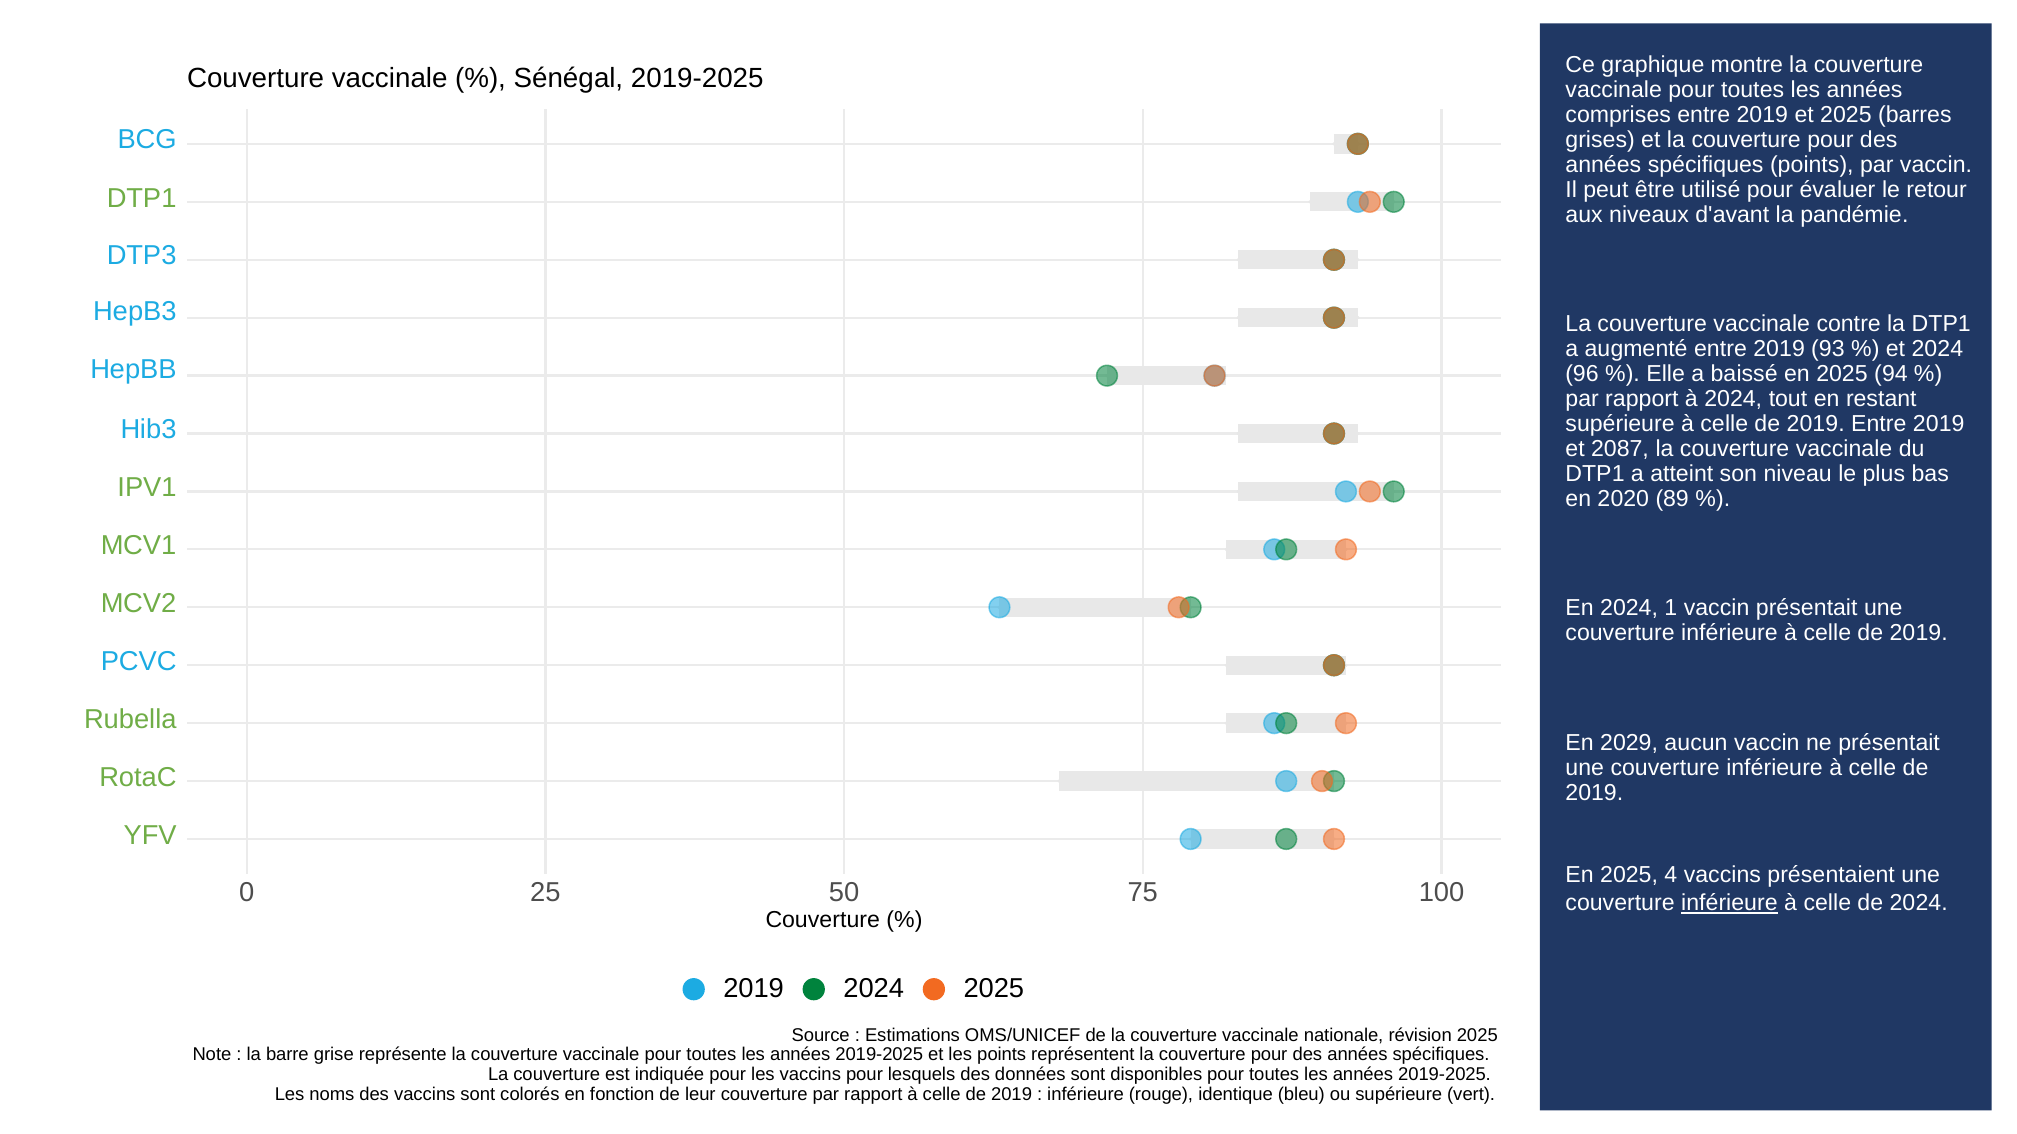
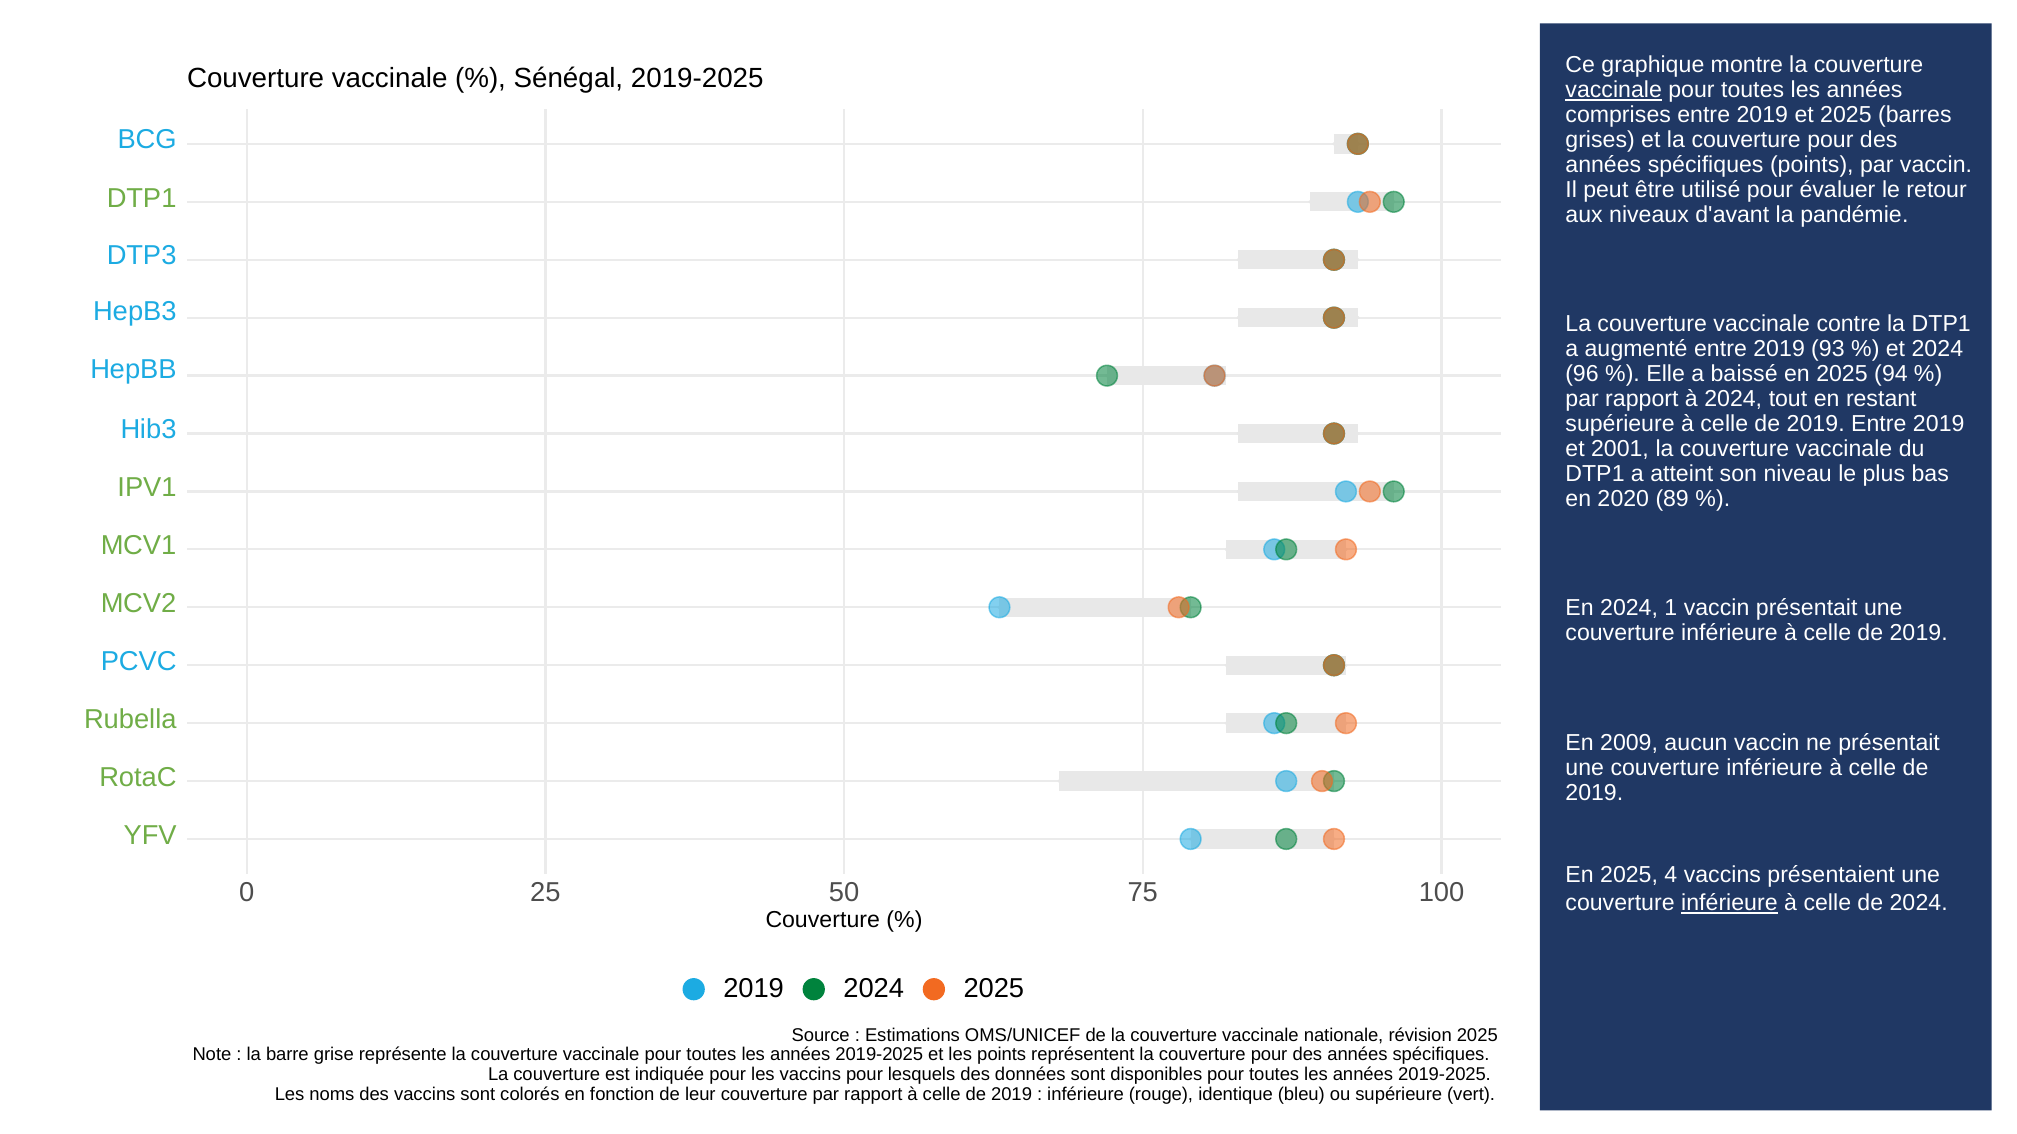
vaccinale at (1614, 90) underline: none -> present
2087: 2087 -> 2001
2029: 2029 -> 2009
